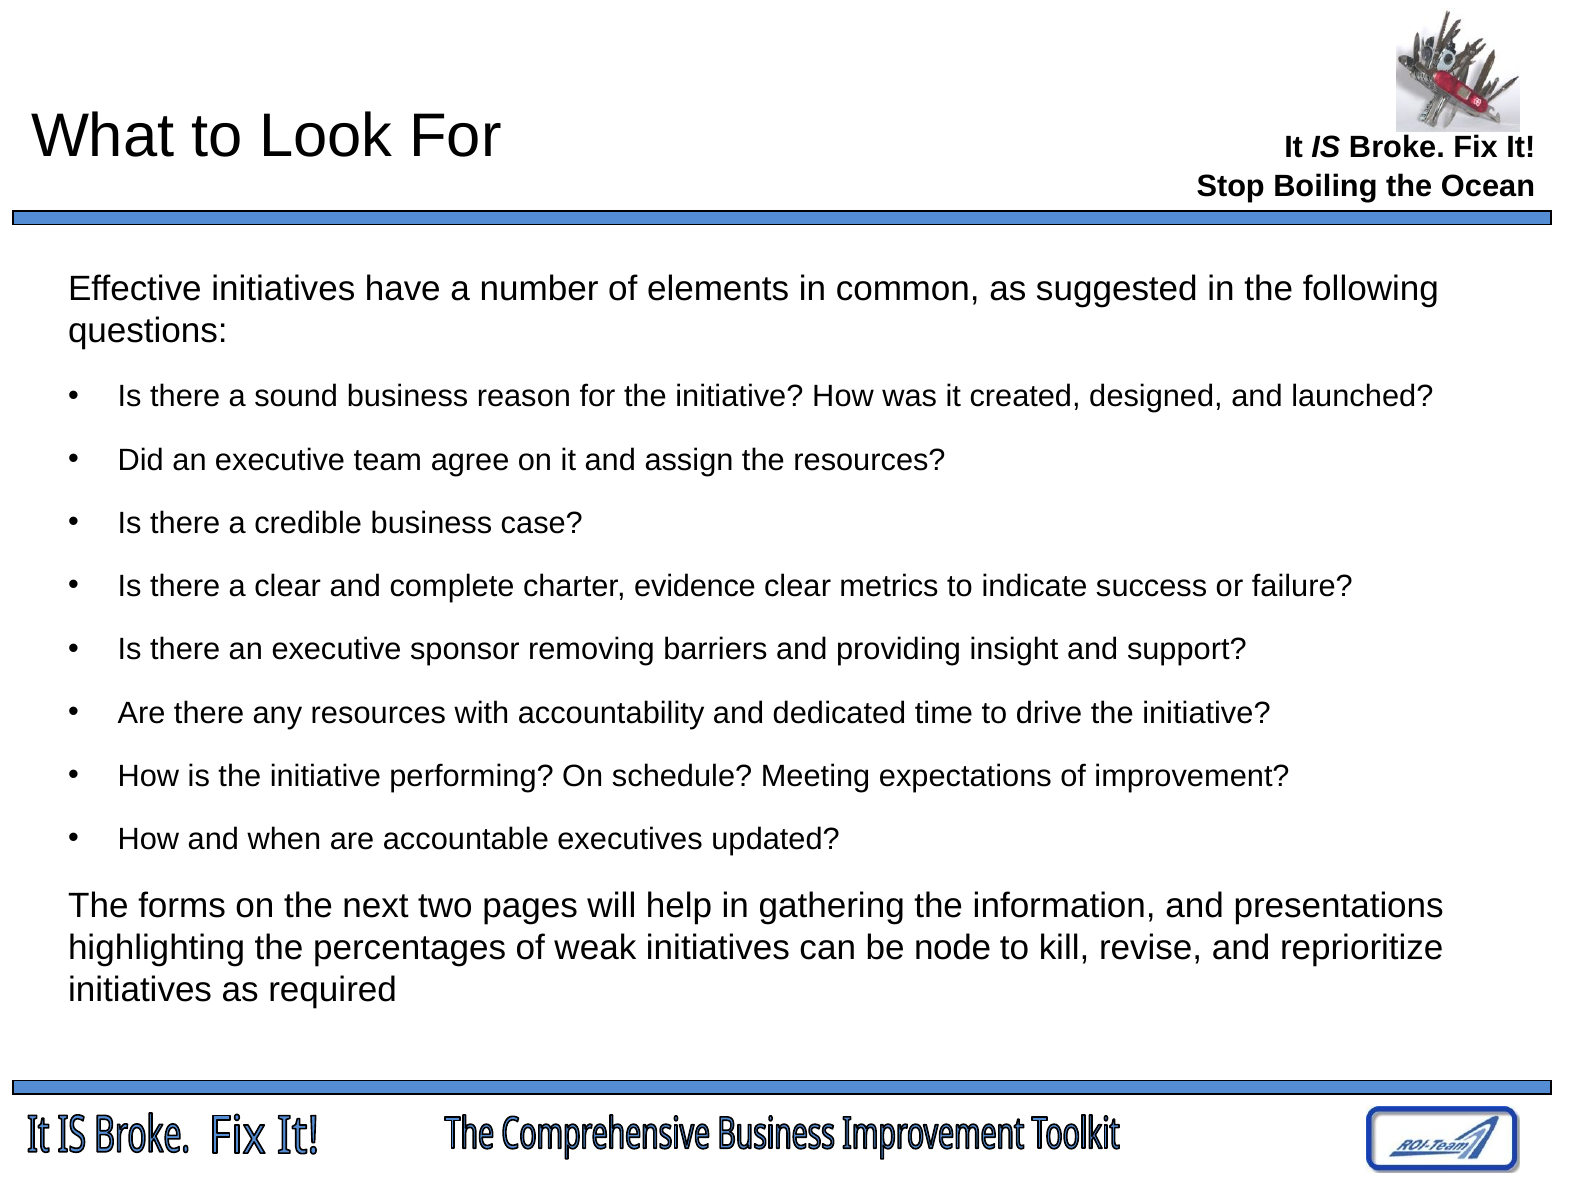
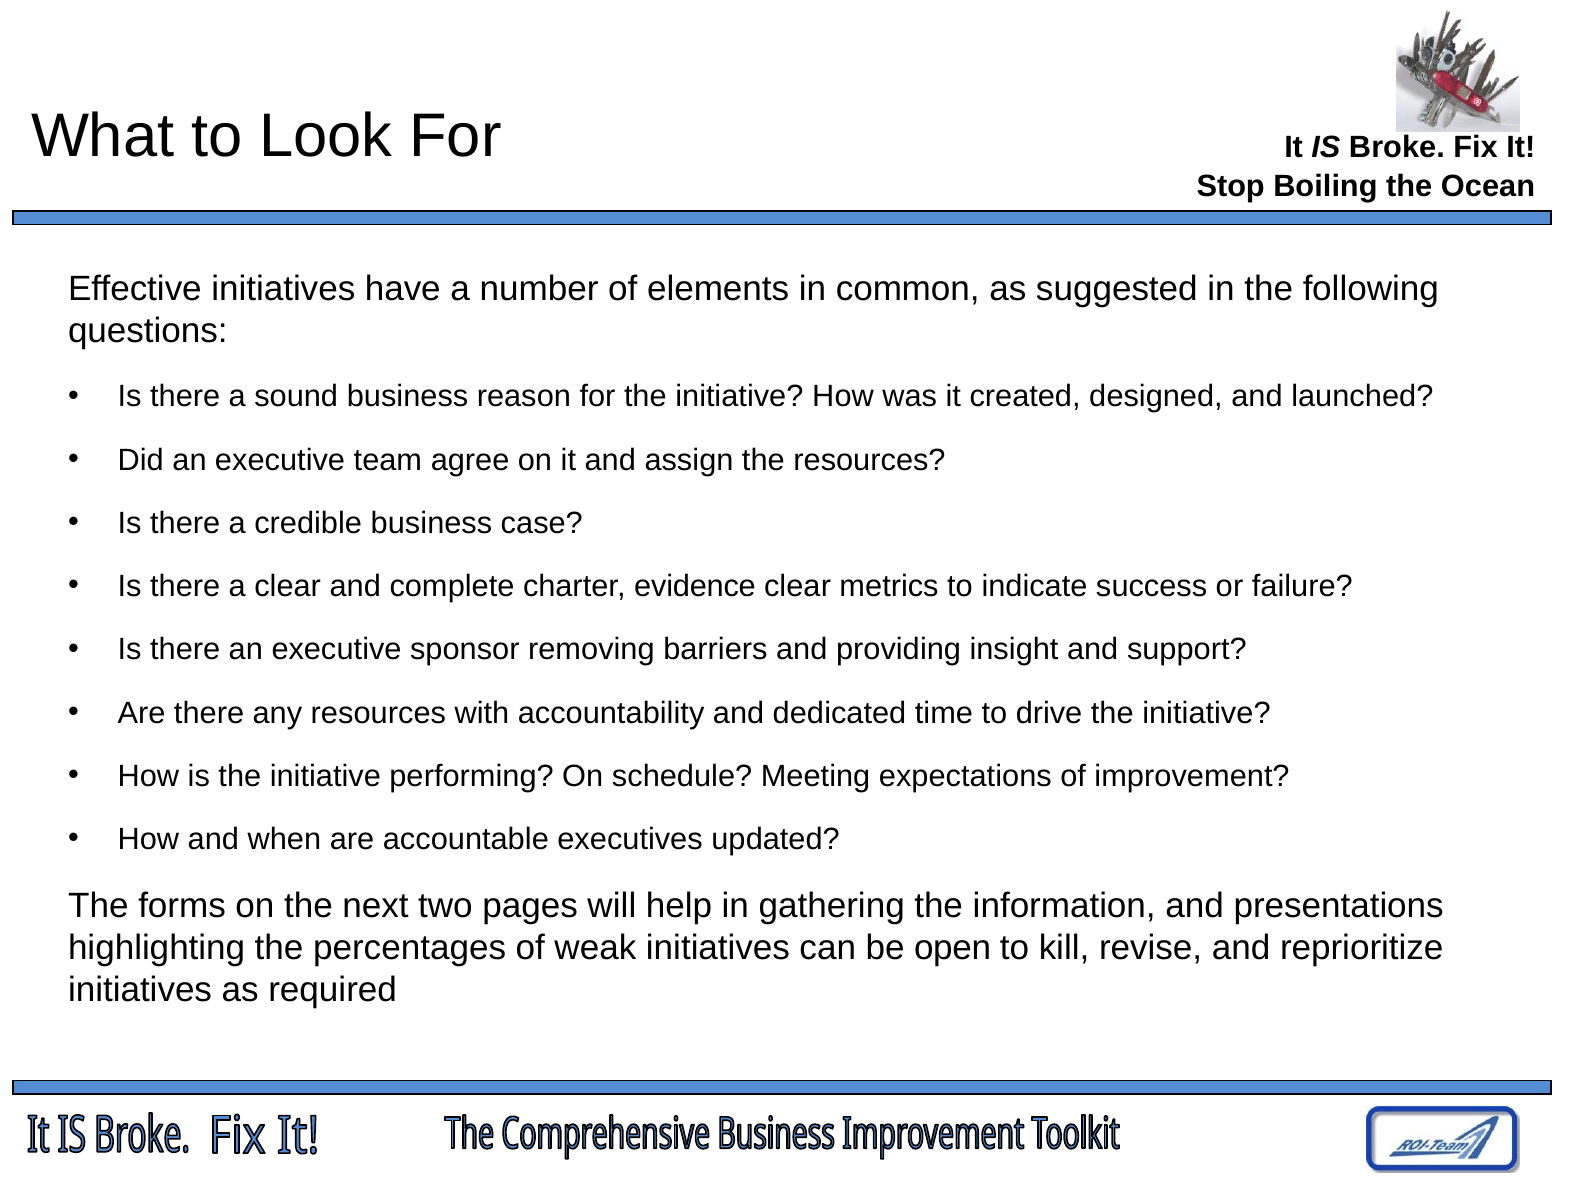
node: node -> open
